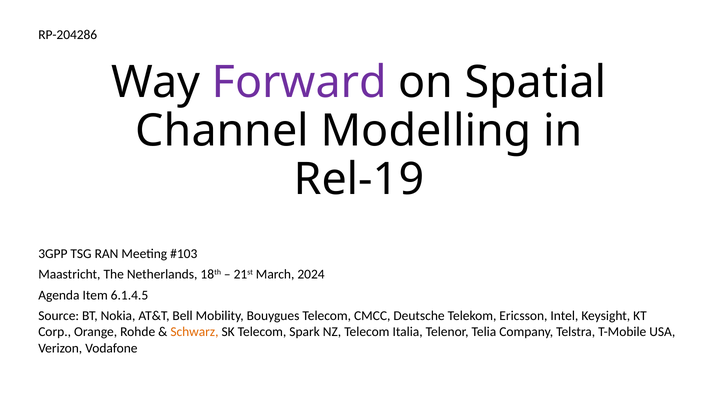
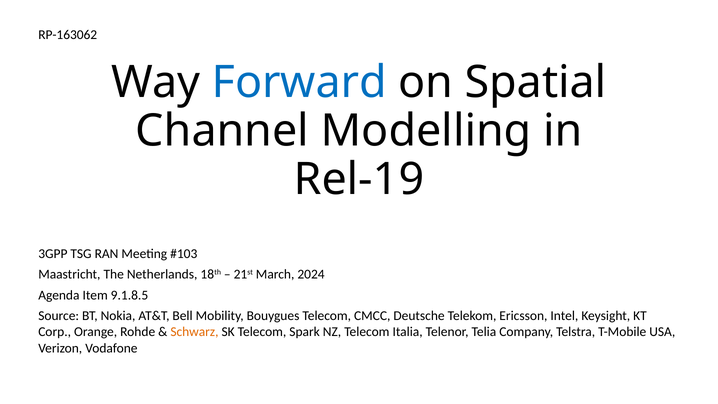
RP-204286: RP-204286 -> RP-163062
Forward colour: purple -> blue
6.1.4.5: 6.1.4.5 -> 9.1.8.5
